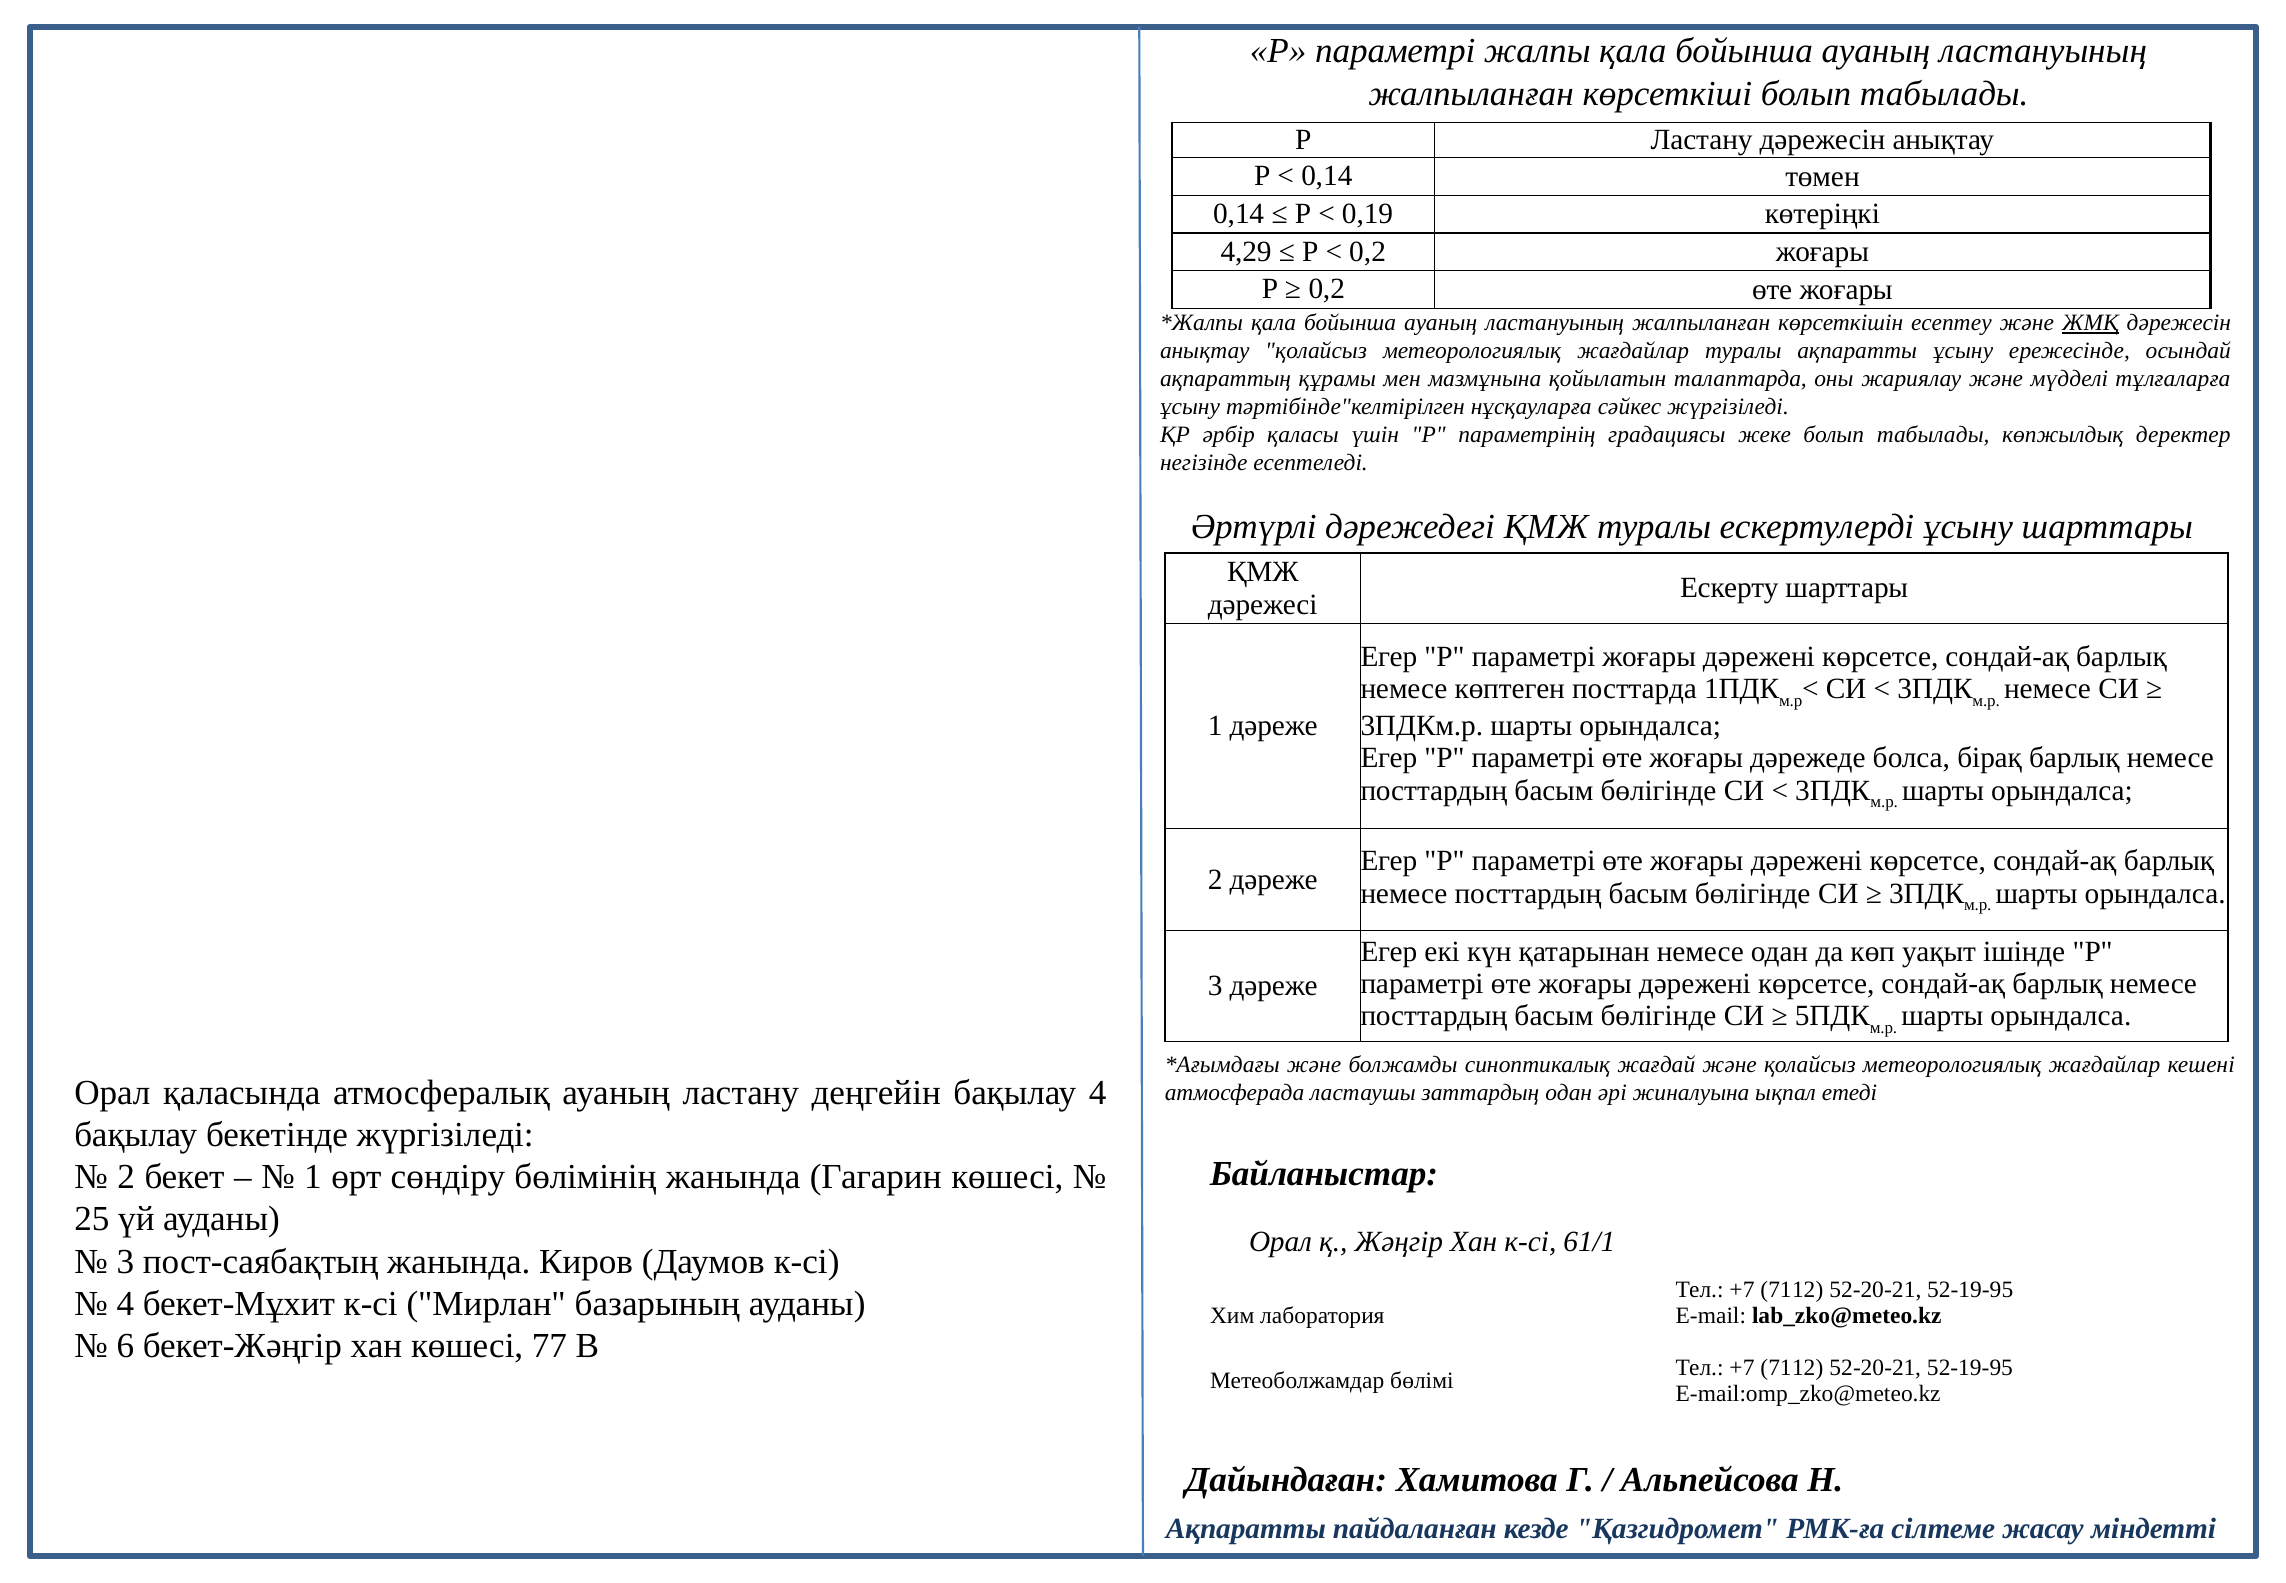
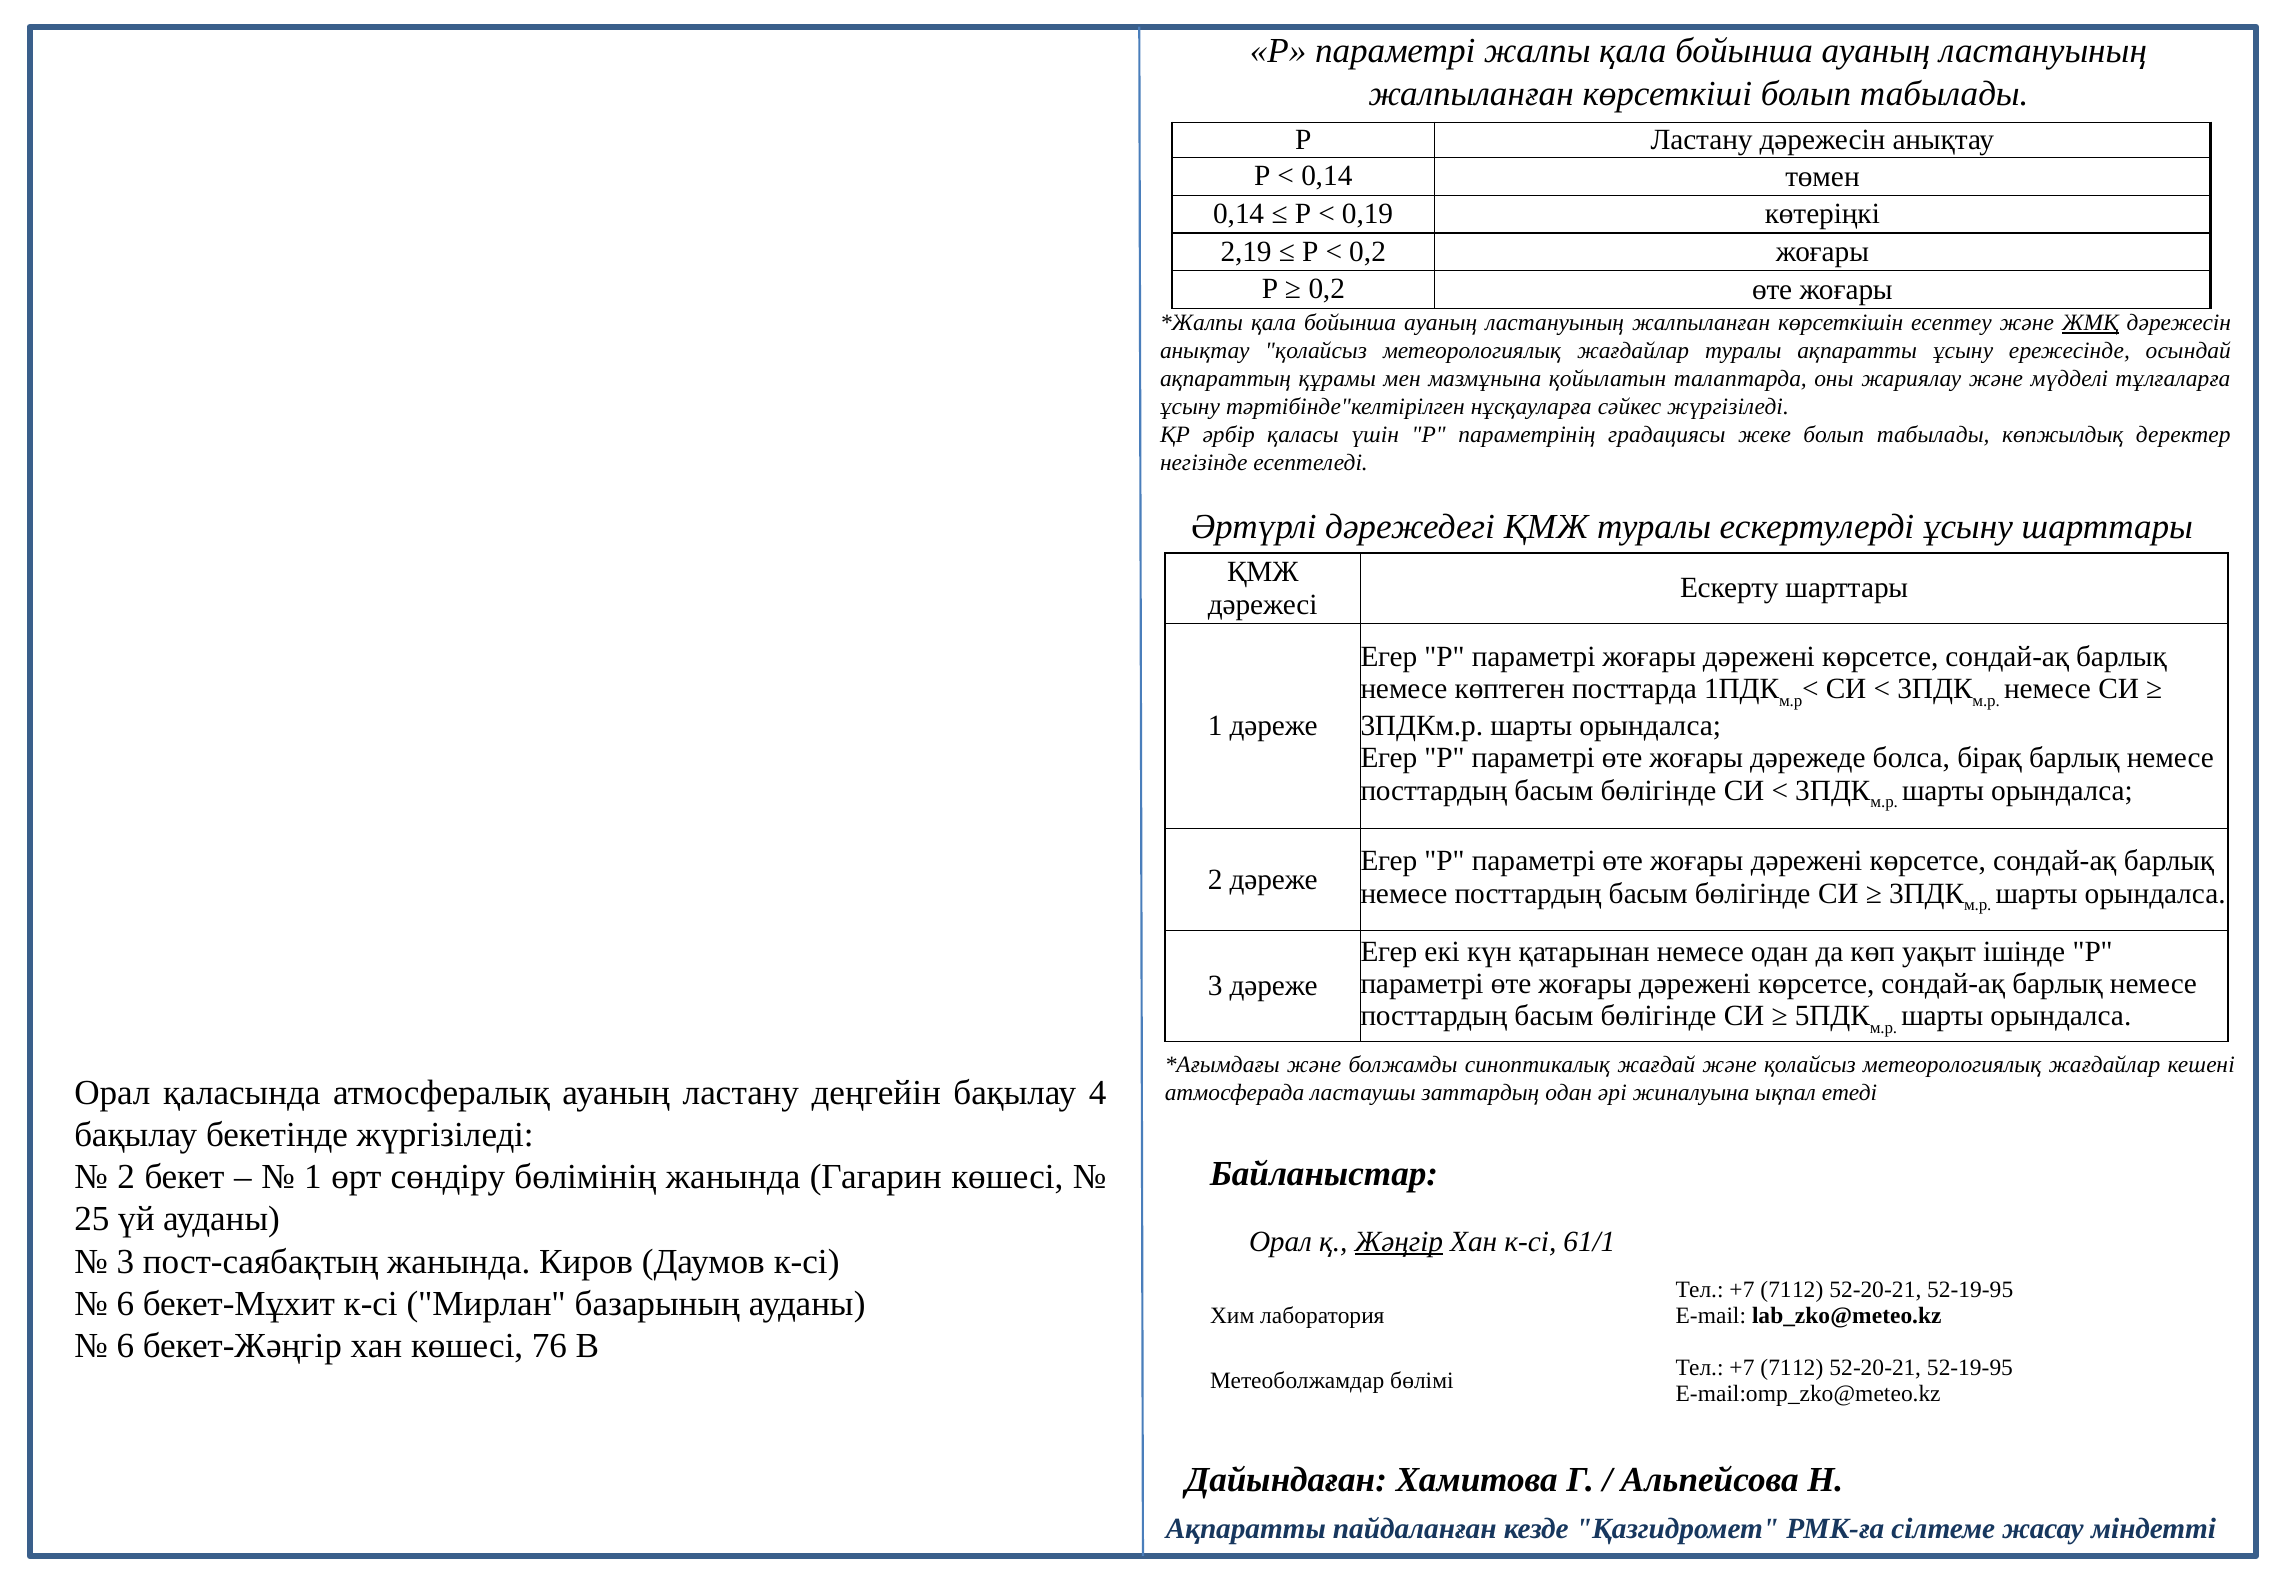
4,29: 4,29 -> 2,19
Жәңгір underline: none -> present
4 at (125, 1303): 4 -> 6
77: 77 -> 76
